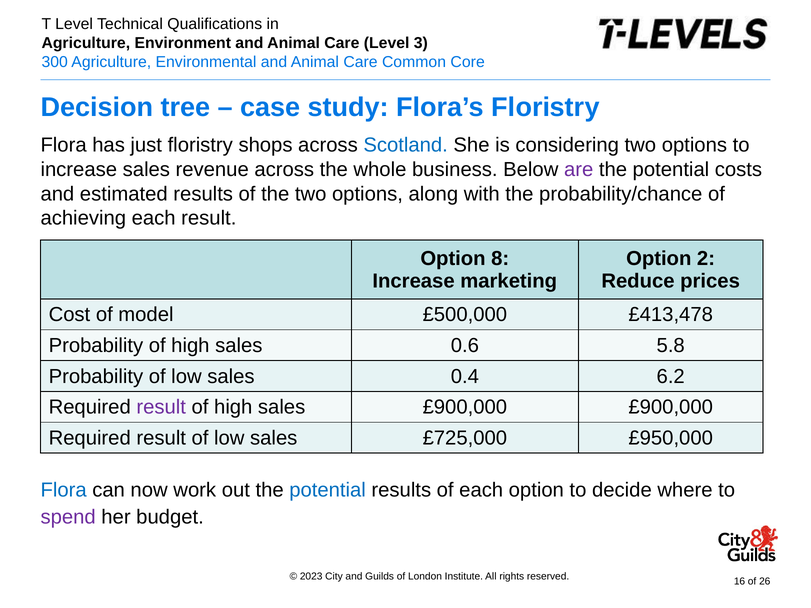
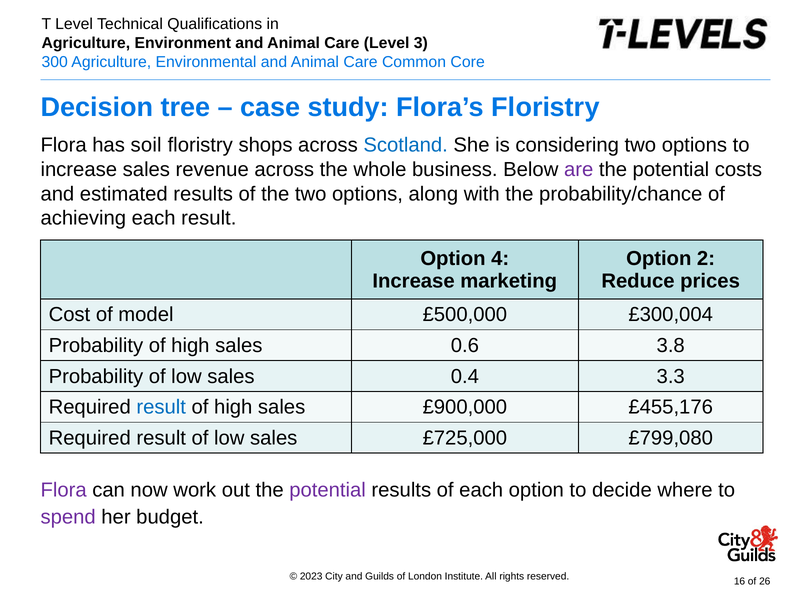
just: just -> soil
8: 8 -> 4
£413,478: £413,478 -> £300,004
5.8: 5.8 -> 3.8
6.2: 6.2 -> 3.3
result at (161, 407) colour: purple -> blue
£900,000 £900,000: £900,000 -> £455,176
£950,000: £950,000 -> £799,080
Flora at (64, 490) colour: blue -> purple
potential at (328, 490) colour: blue -> purple
